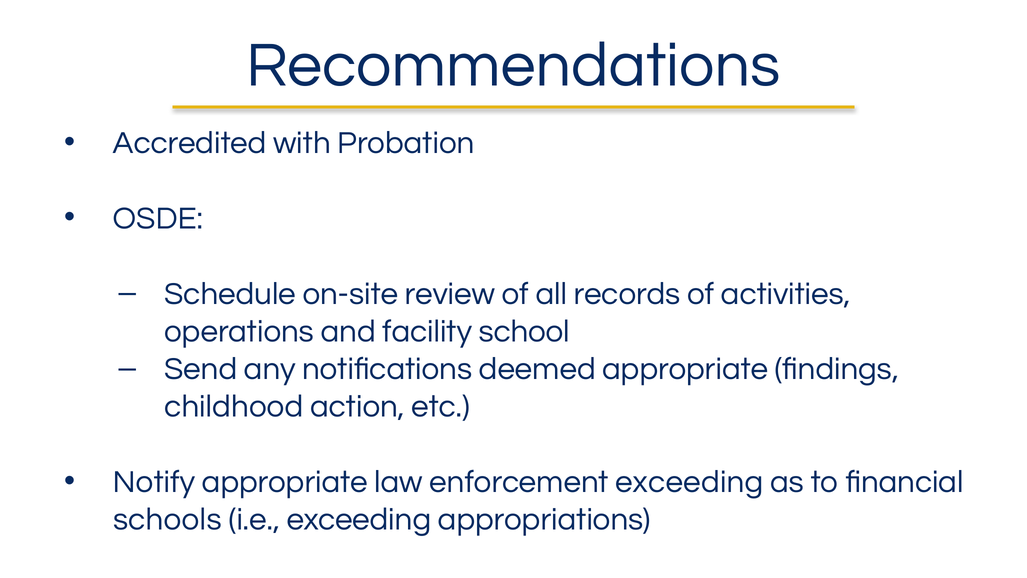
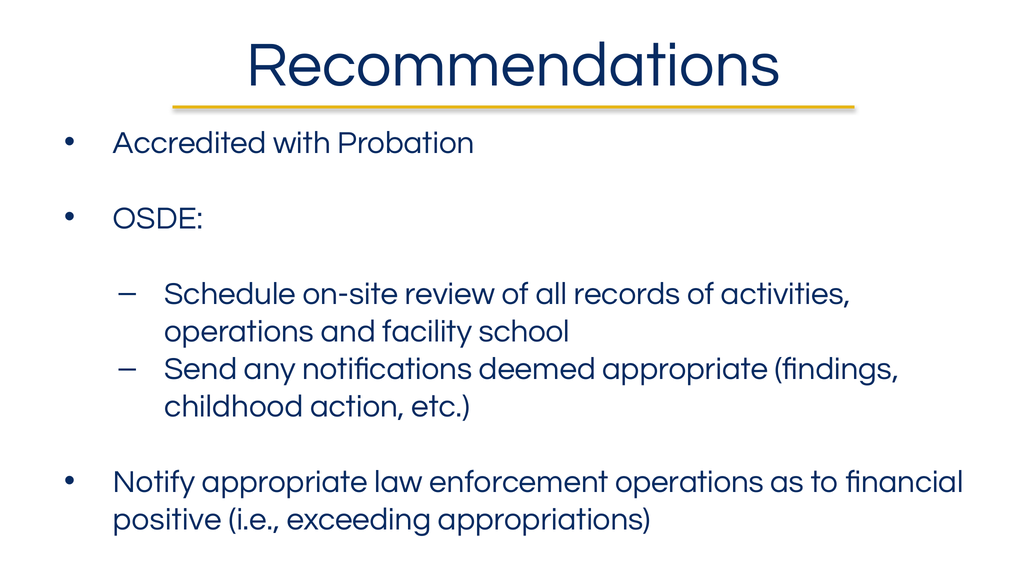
enforcement exceeding: exceeding -> operations
schools: schools -> positive
